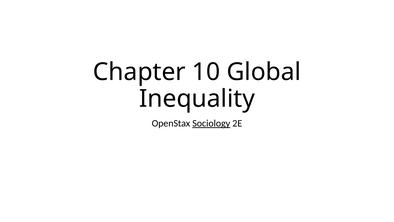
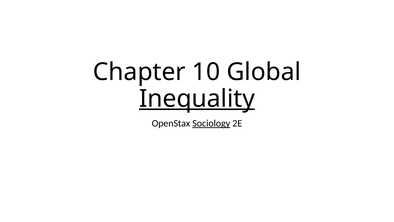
Inequality underline: none -> present
